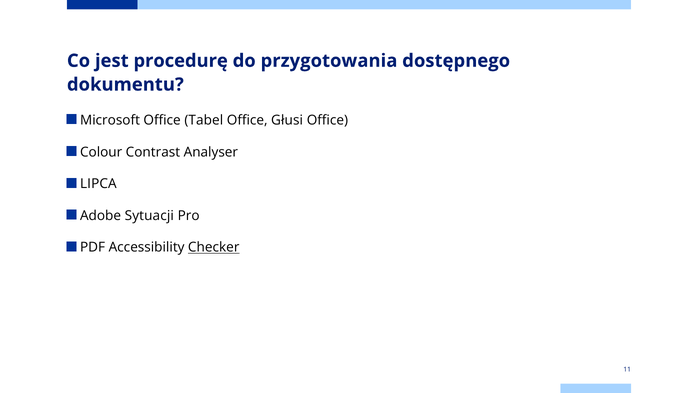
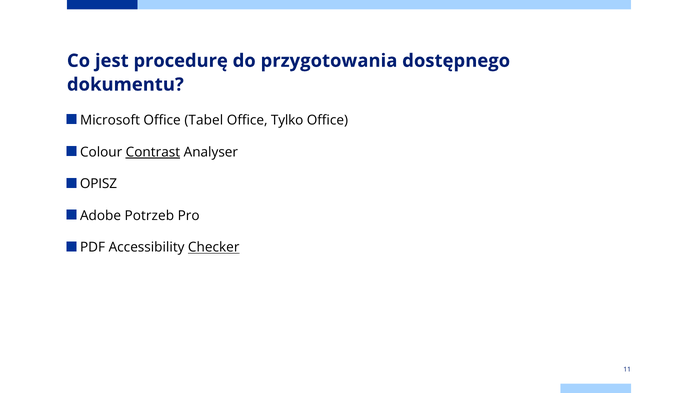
Głusi: Głusi -> Tylko
Contrast underline: none -> present
LIPCA: LIPCA -> OPISZ
Sytuacji: Sytuacji -> Potrzeb
